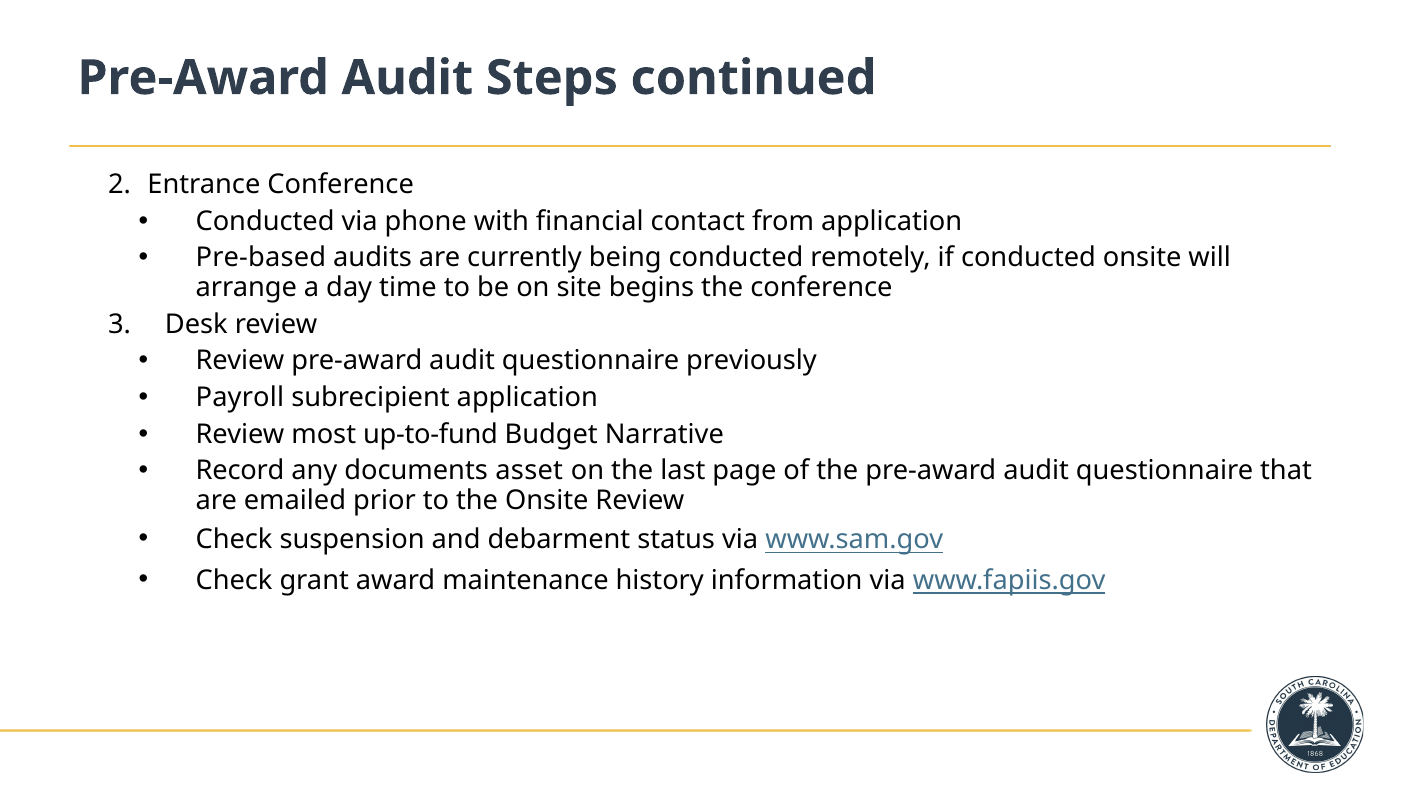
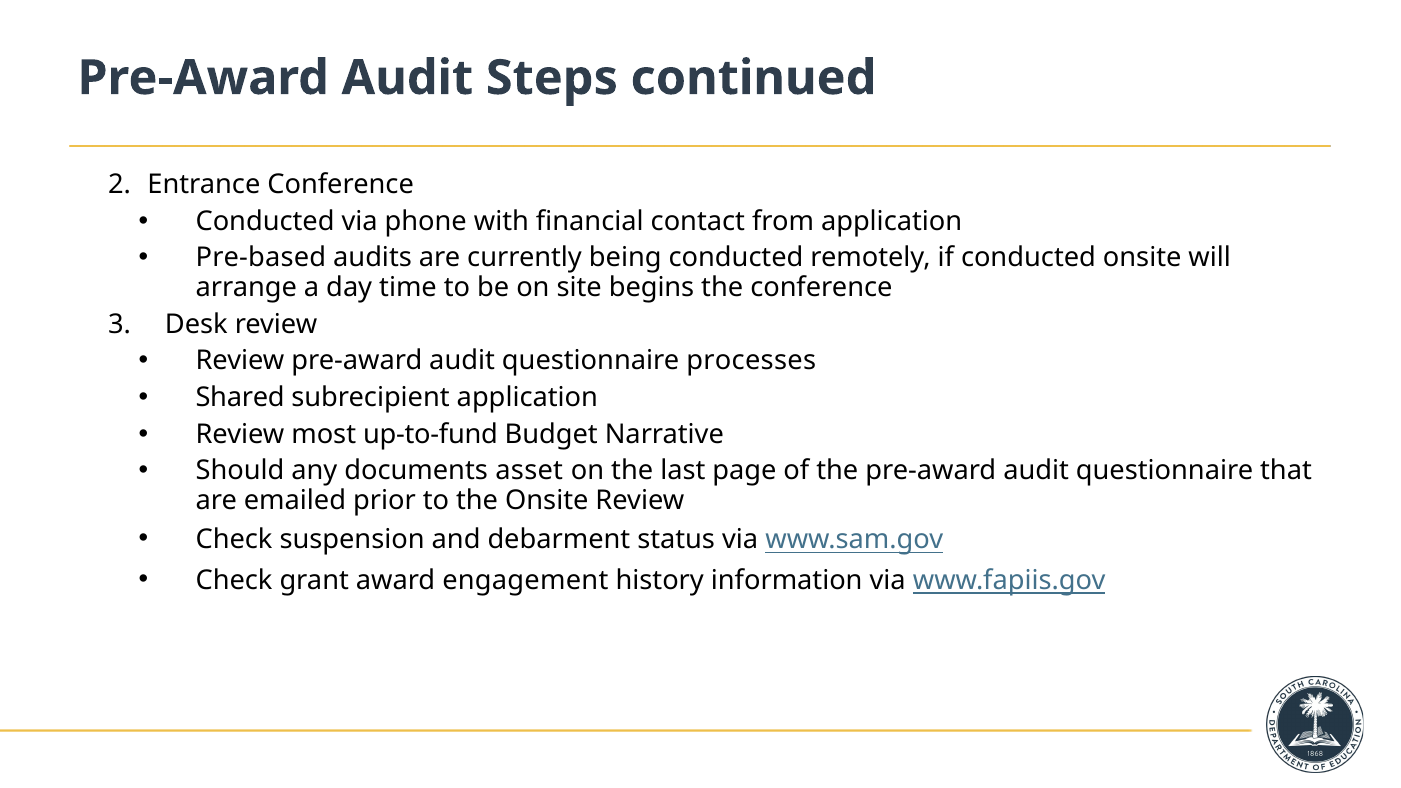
previously: previously -> processes
Payroll: Payroll -> Shared
Record: Record -> Should
maintenance: maintenance -> engagement
